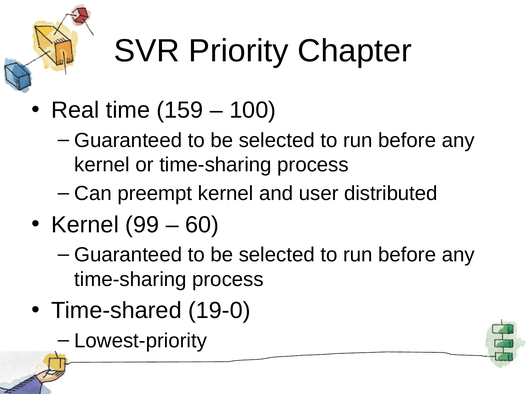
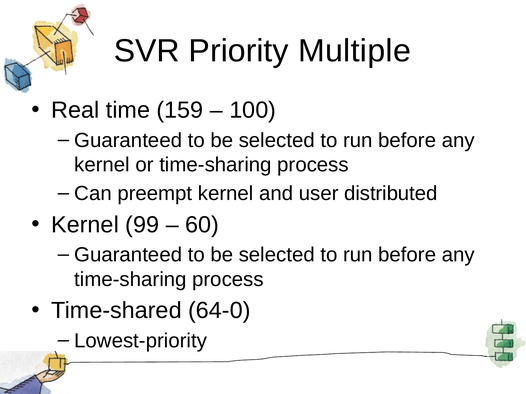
Chapter: Chapter -> Multiple
19-0: 19-0 -> 64-0
